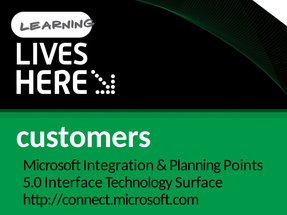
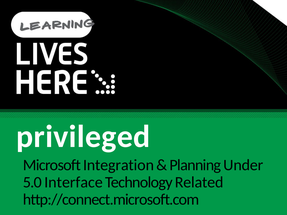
customers: customers -> privileged
Points: Points -> Under
Surface: Surface -> Related
